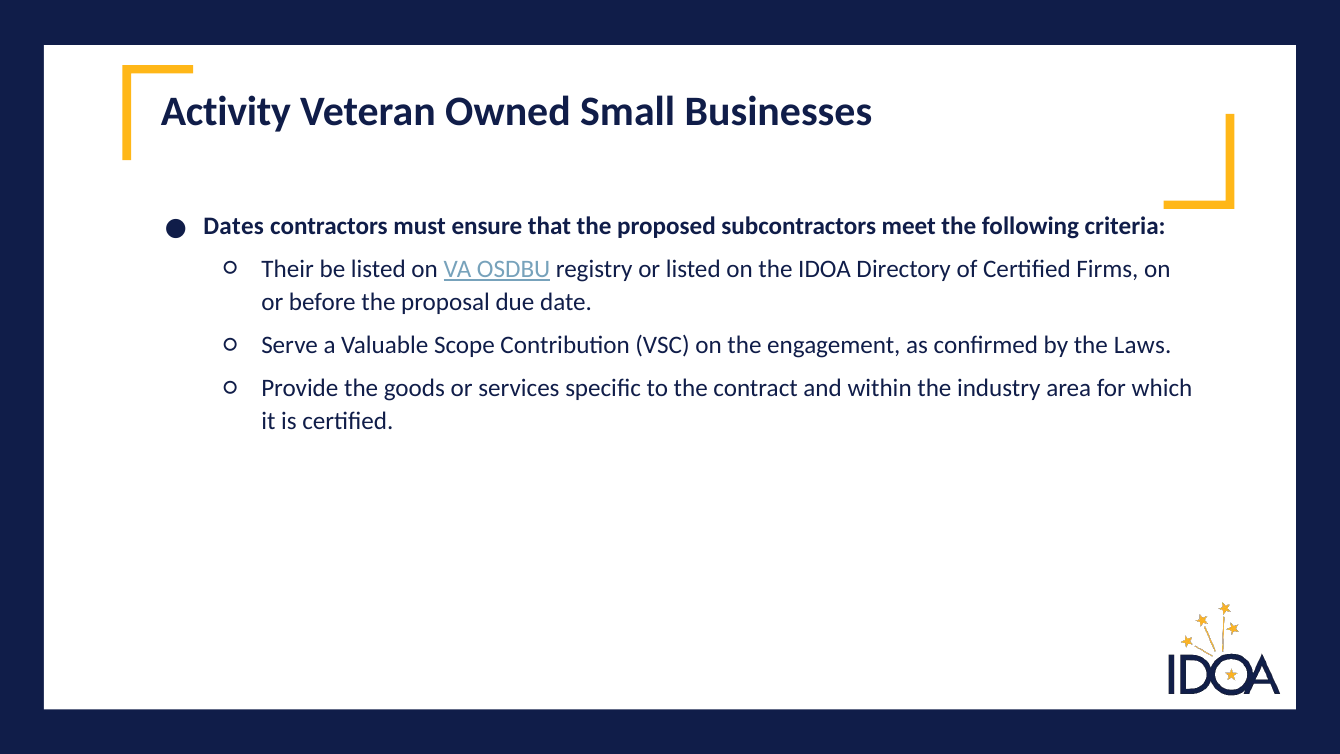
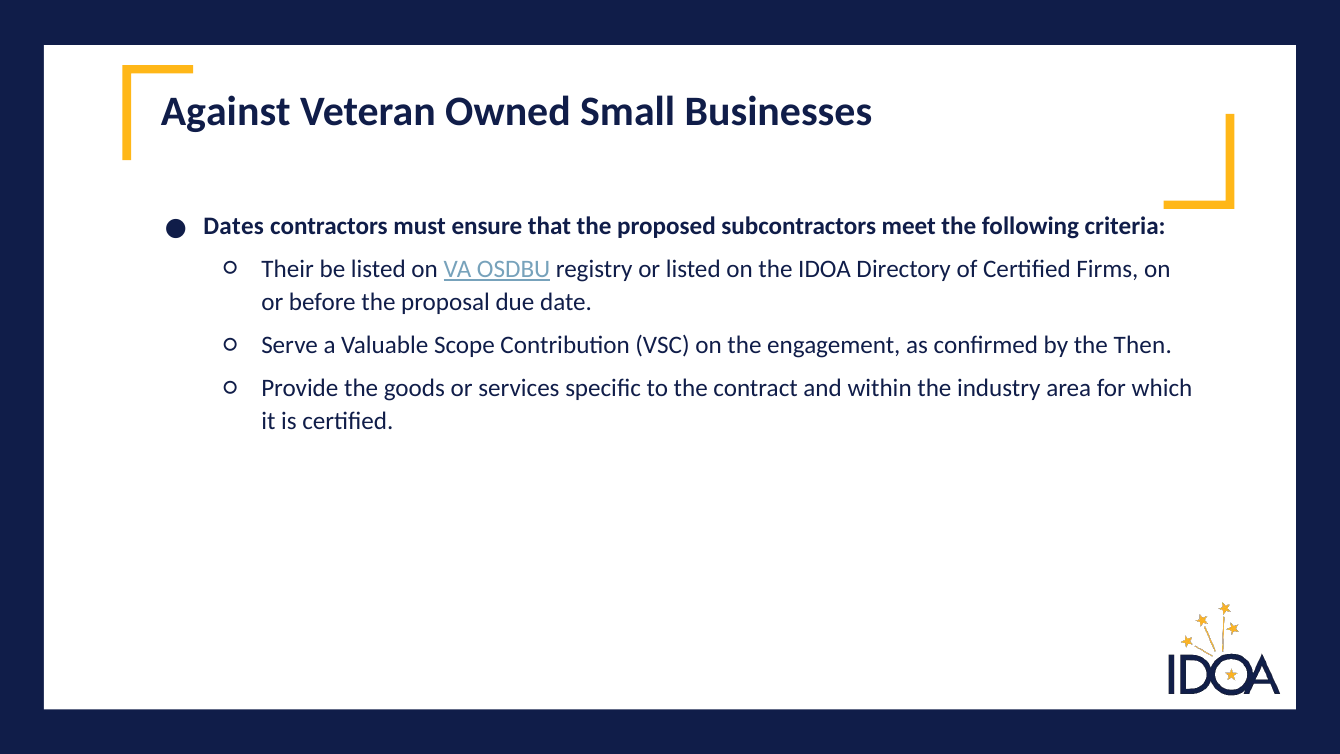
Activity: Activity -> Against
Laws: Laws -> Then
